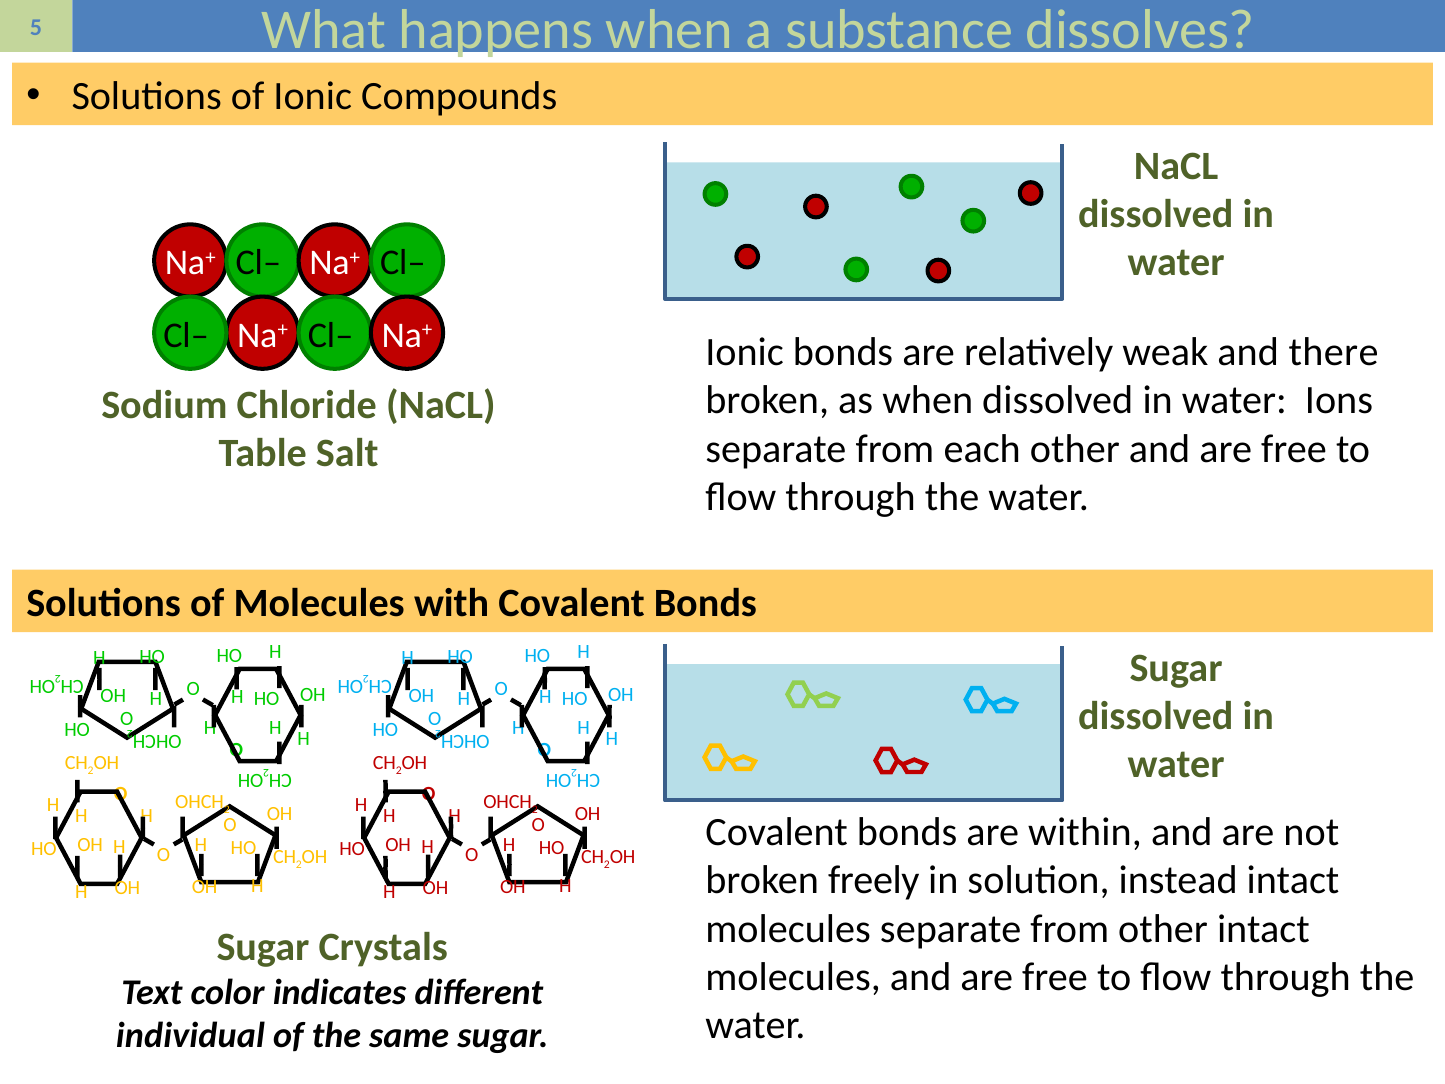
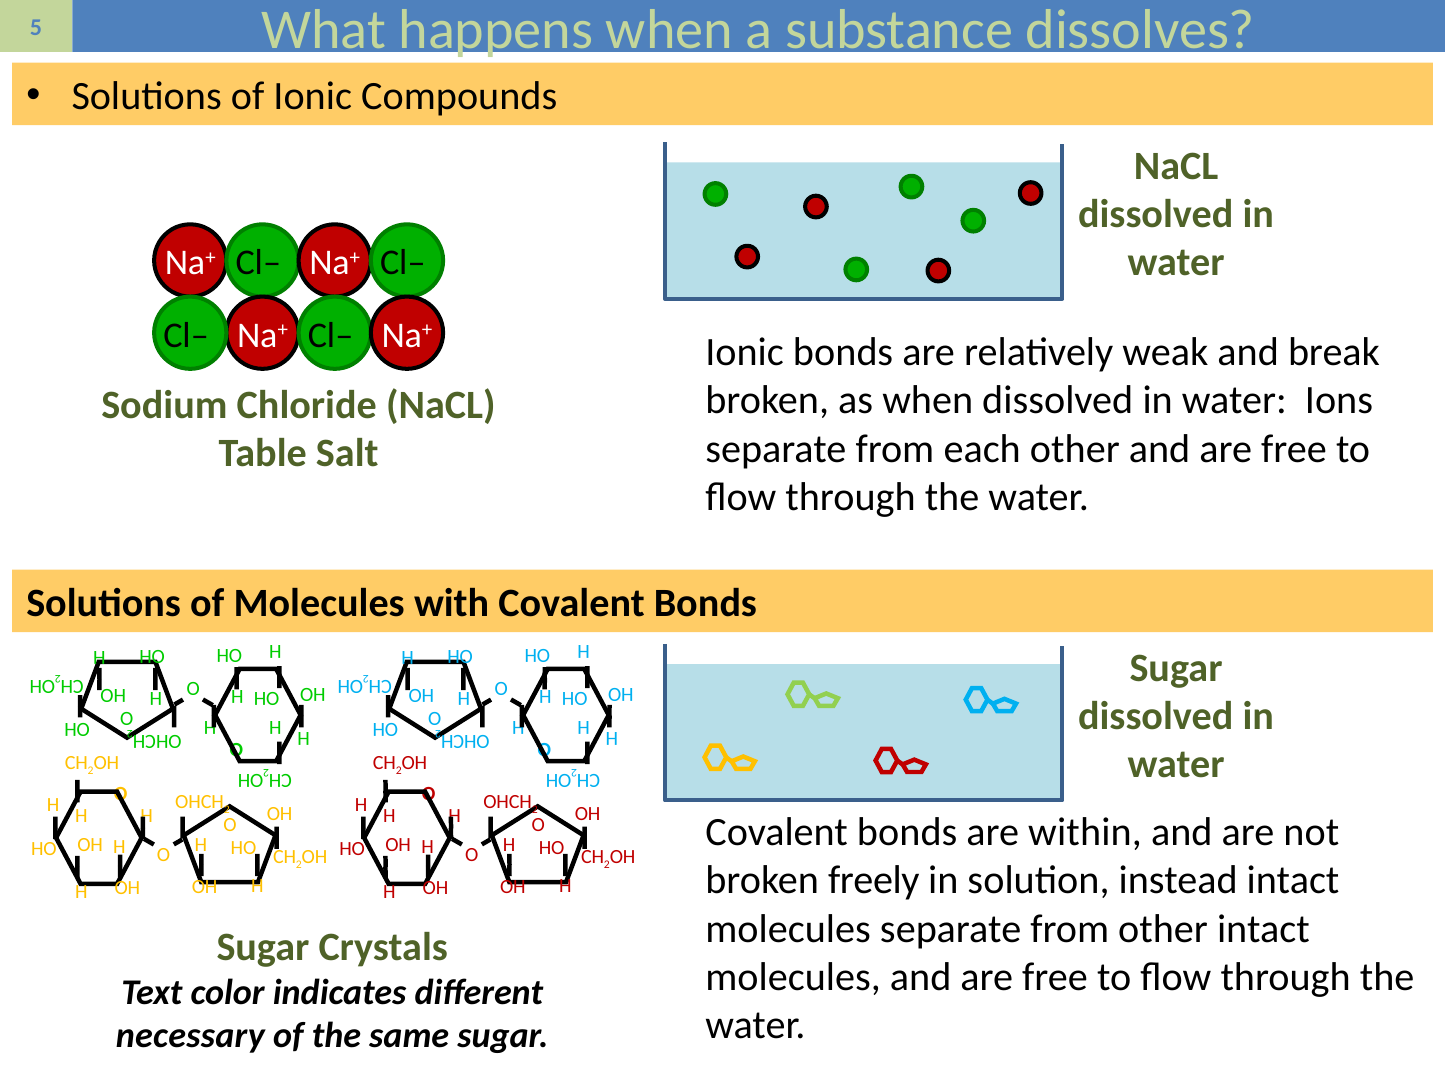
there: there -> break
individual: individual -> necessary
